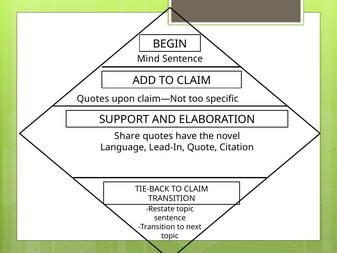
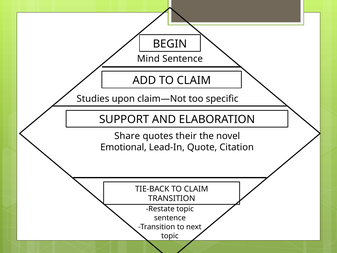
Quotes at (93, 99): Quotes -> Studies
have: have -> their
Language: Language -> Emotional
